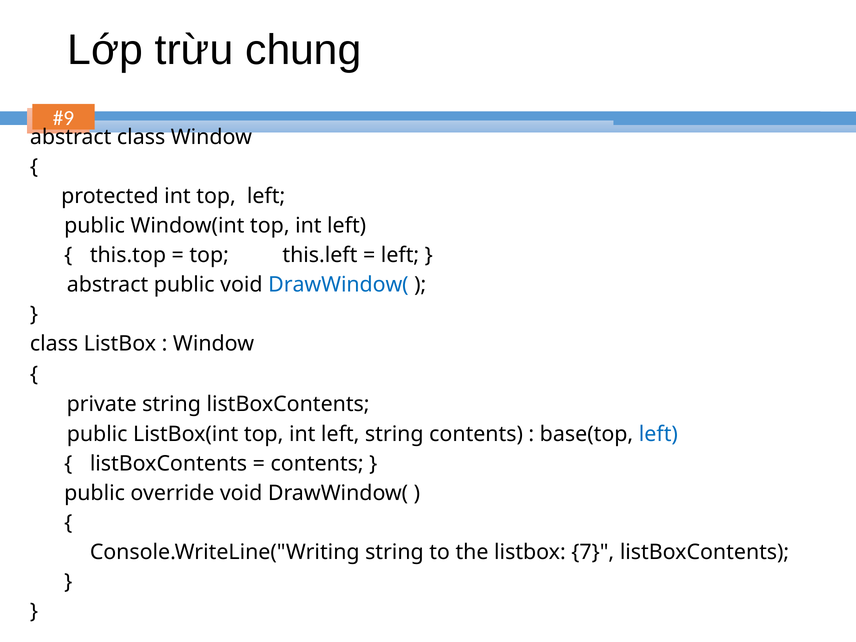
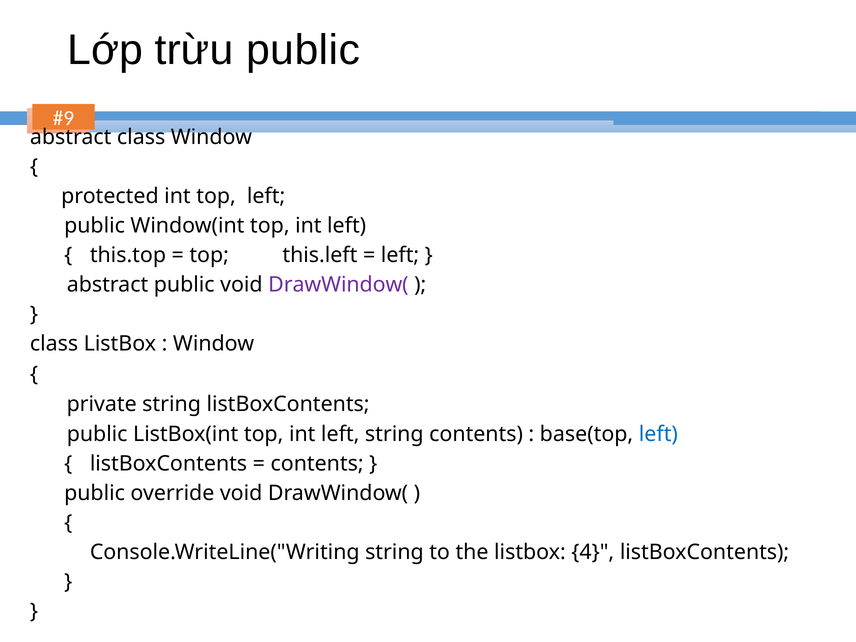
trừu chung: chung -> public
DrawWindow( at (338, 285) colour: blue -> purple
7: 7 -> 4
